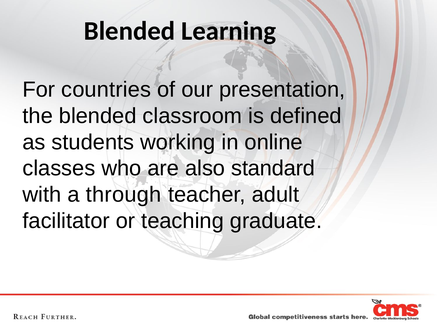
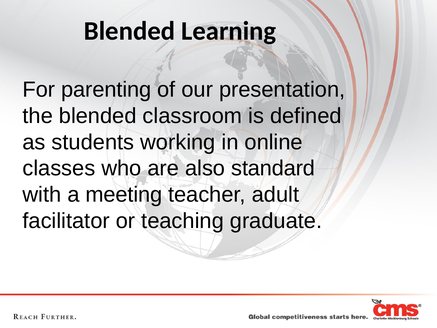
countries: countries -> parenting
through: through -> meeting
